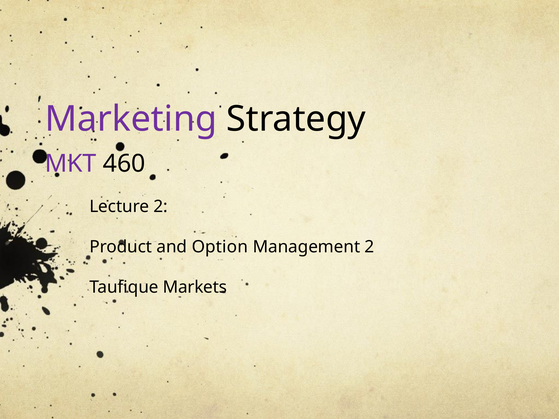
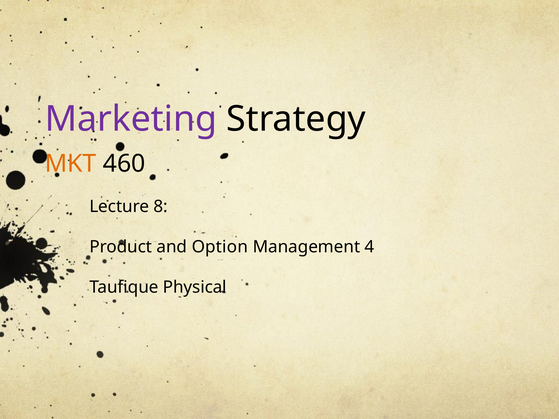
MKT colour: purple -> orange
Lecture 2: 2 -> 8
Management 2: 2 -> 4
Markets: Markets -> Physical
